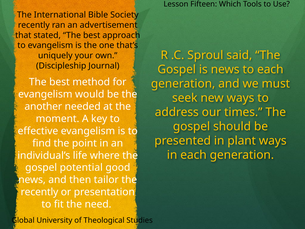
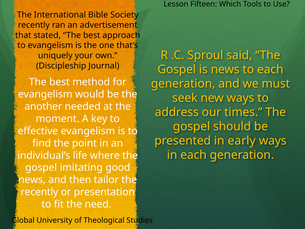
plant: plant -> early
potential: potential -> imitating
